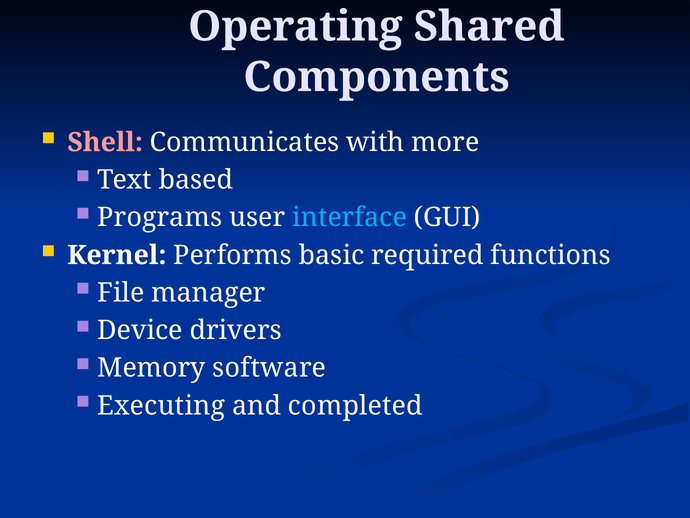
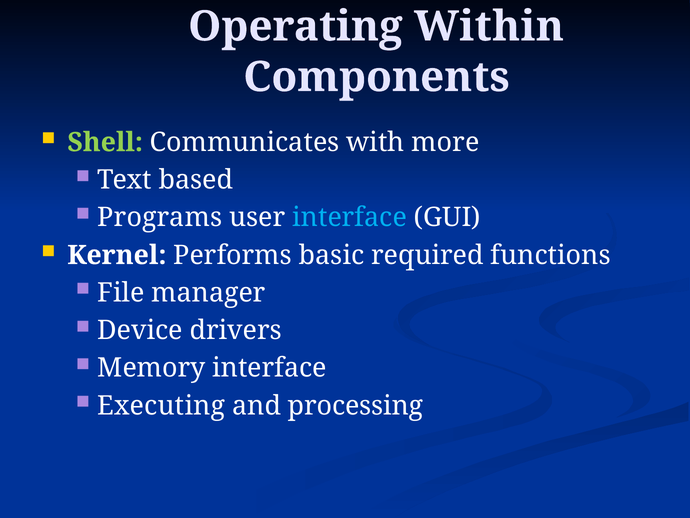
Shared: Shared -> Within
Shell colour: pink -> light green
Memory software: software -> interface
completed: completed -> processing
